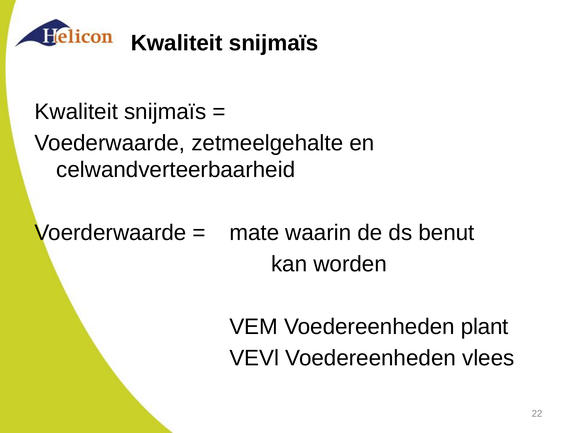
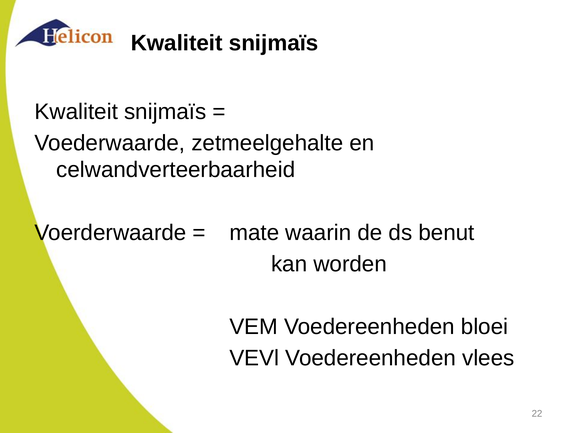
plant: plant -> bloei
